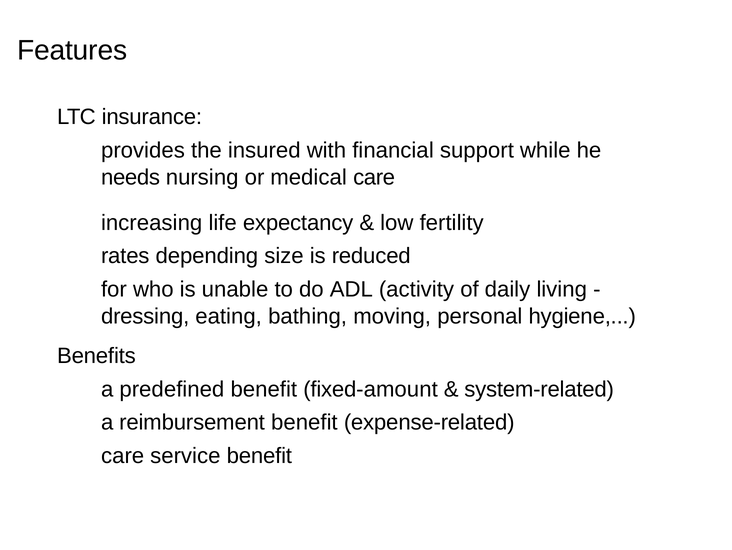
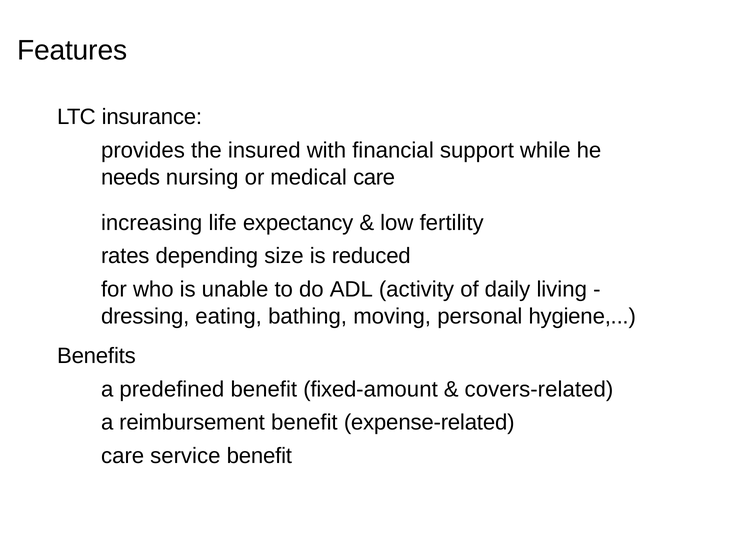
system-related: system-related -> covers-related
